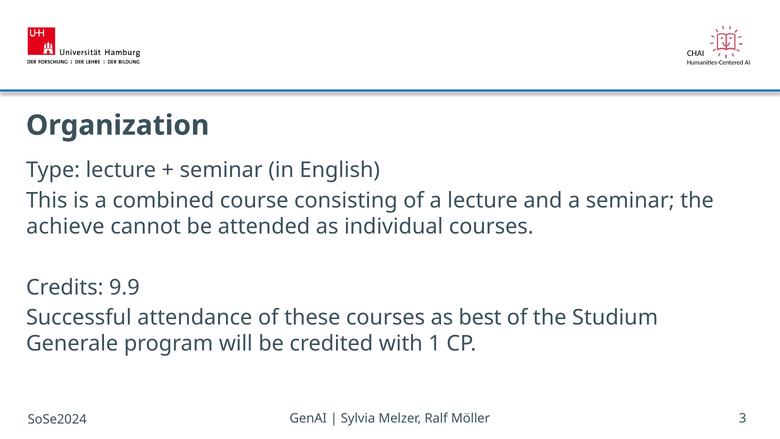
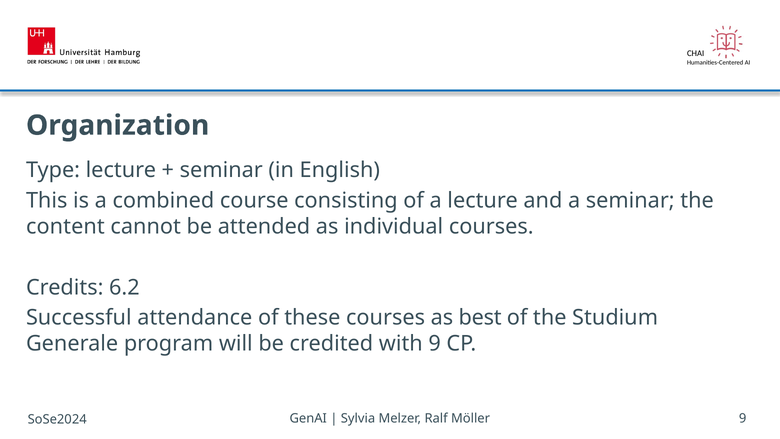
achieve: achieve -> content
9.9: 9.9 -> 6.2
with 1: 1 -> 9
Möller 3: 3 -> 9
